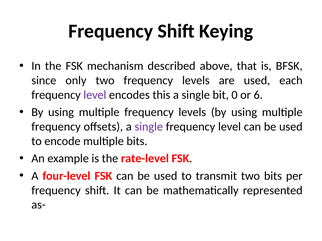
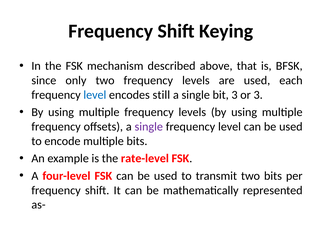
level at (95, 95) colour: purple -> blue
this: this -> still
bit 0: 0 -> 3
or 6: 6 -> 3
